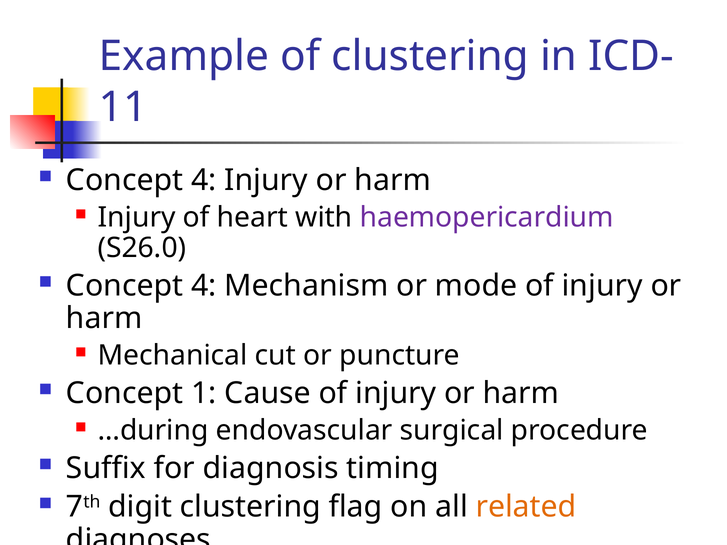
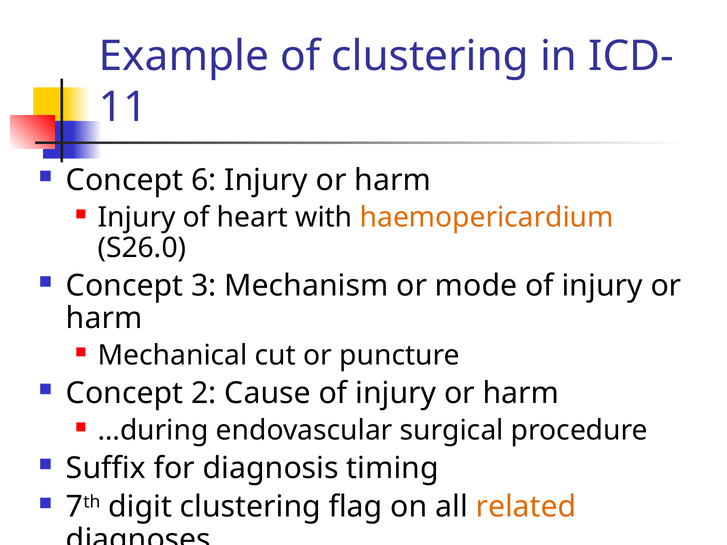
4 at (204, 180): 4 -> 6
haemopericardium colour: purple -> orange
4 at (204, 286): 4 -> 3
1: 1 -> 2
